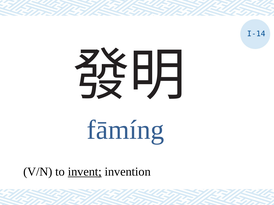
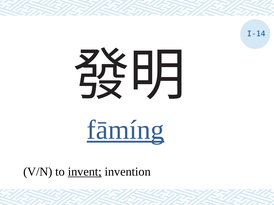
fāmíng underline: none -> present
